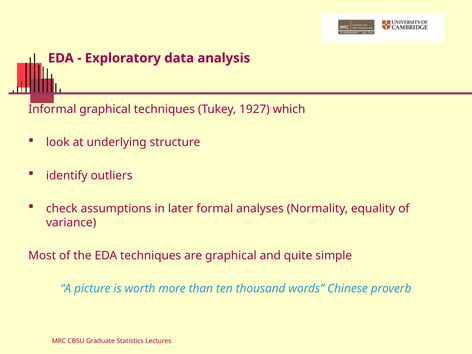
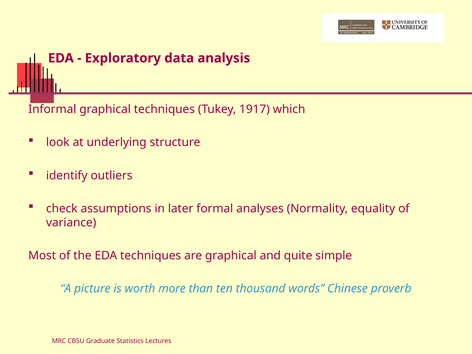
1927: 1927 -> 1917
